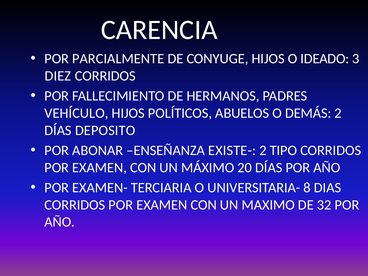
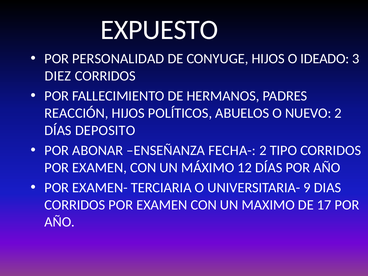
CARENCIA: CARENCIA -> EXPUESTO
PARCIALMENTE: PARCIALMENTE -> PERSONALIDAD
VEHÍCULO: VEHÍCULO -> REACCIÓN
DEMÁS: DEMÁS -> NUEVO
EXISTE-: EXISTE- -> FECHA-
20: 20 -> 12
8: 8 -> 9
32: 32 -> 17
